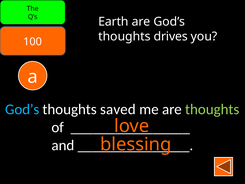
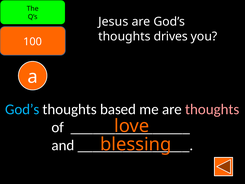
Earth: Earth -> Jesus
saved: saved -> based
thoughts at (212, 109) colour: light green -> pink
